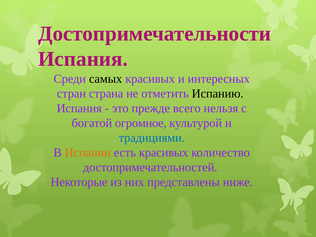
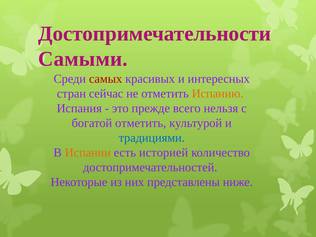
Испания at (83, 59): Испания -> Самыми
самых colour: black -> red
страна: страна -> сейчас
Испанию colour: black -> orange
богатой огромное: огромное -> отметить
есть красивых: красивых -> историей
